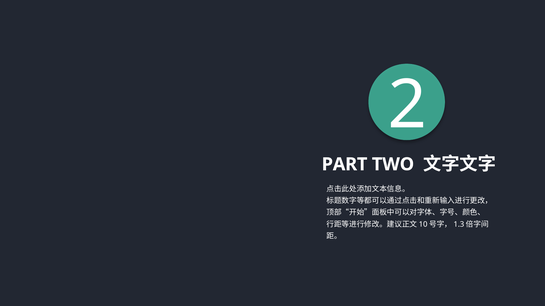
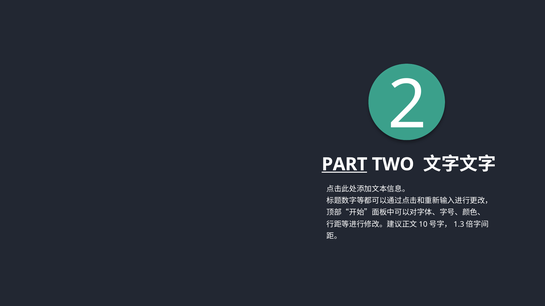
PART underline: none -> present
